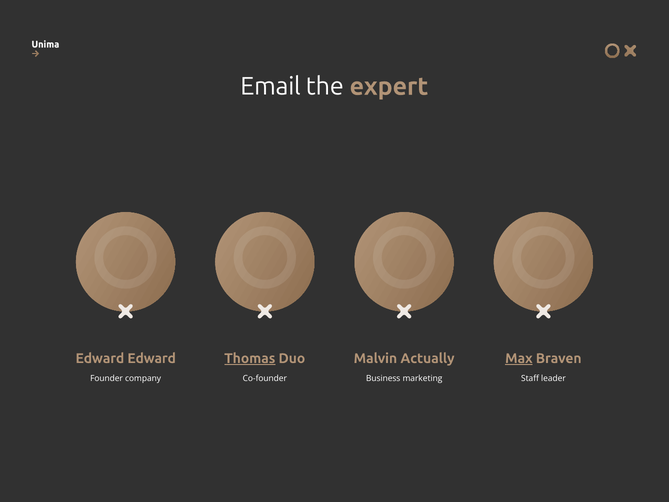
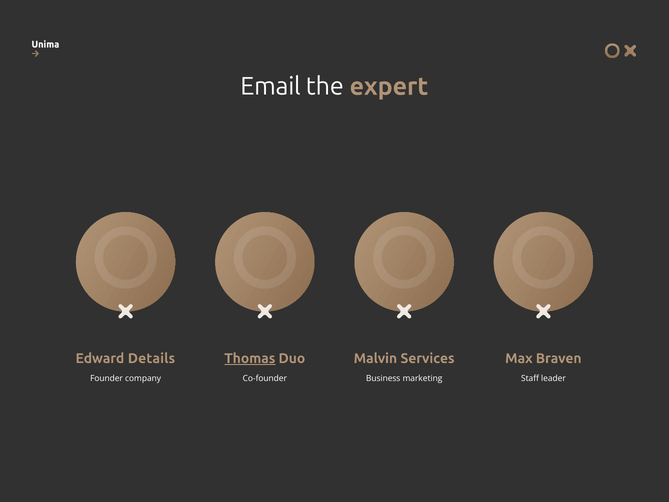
Edward Edward: Edward -> Details
Actually: Actually -> Services
Max underline: present -> none
